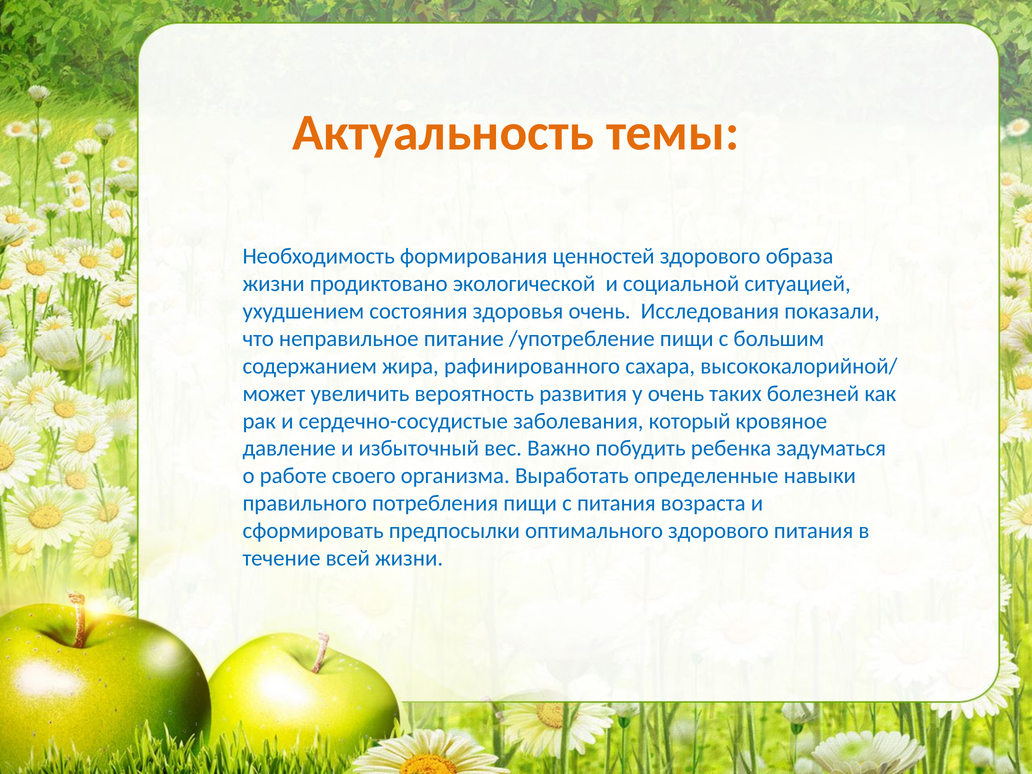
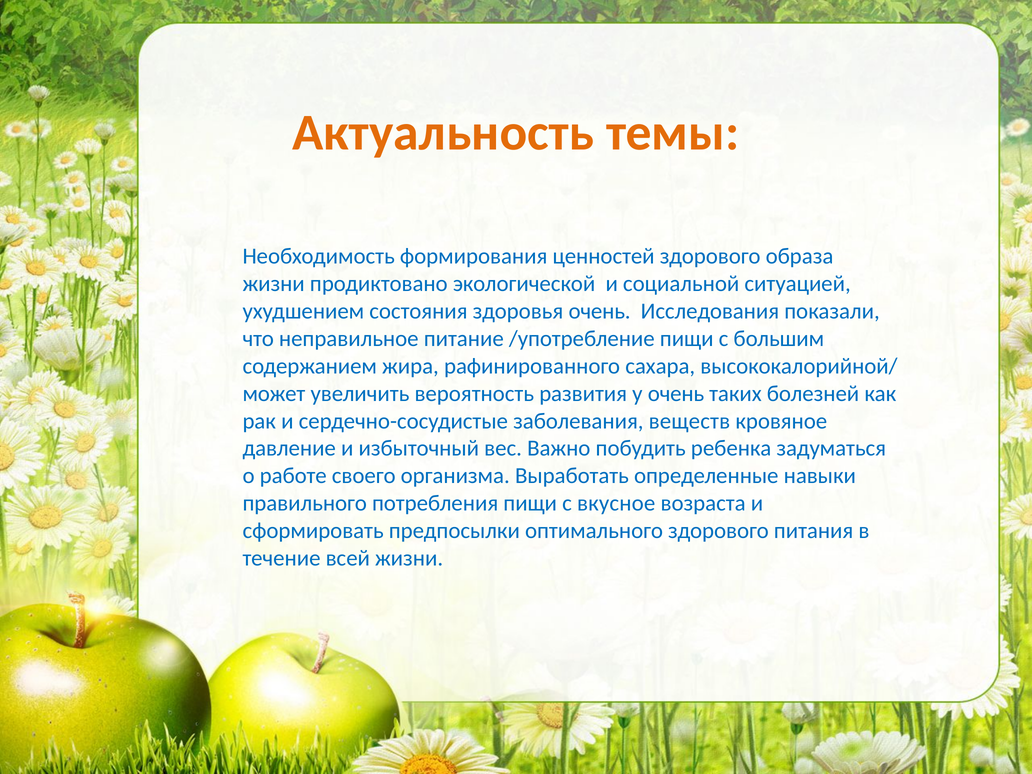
который: который -> веществ
с питания: питания -> вкусное
